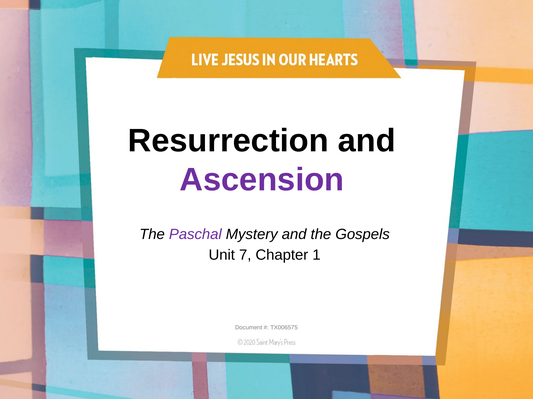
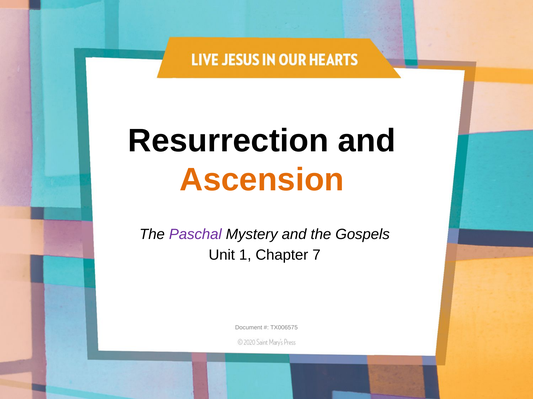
Ascension colour: purple -> orange
7: 7 -> 1
1: 1 -> 7
